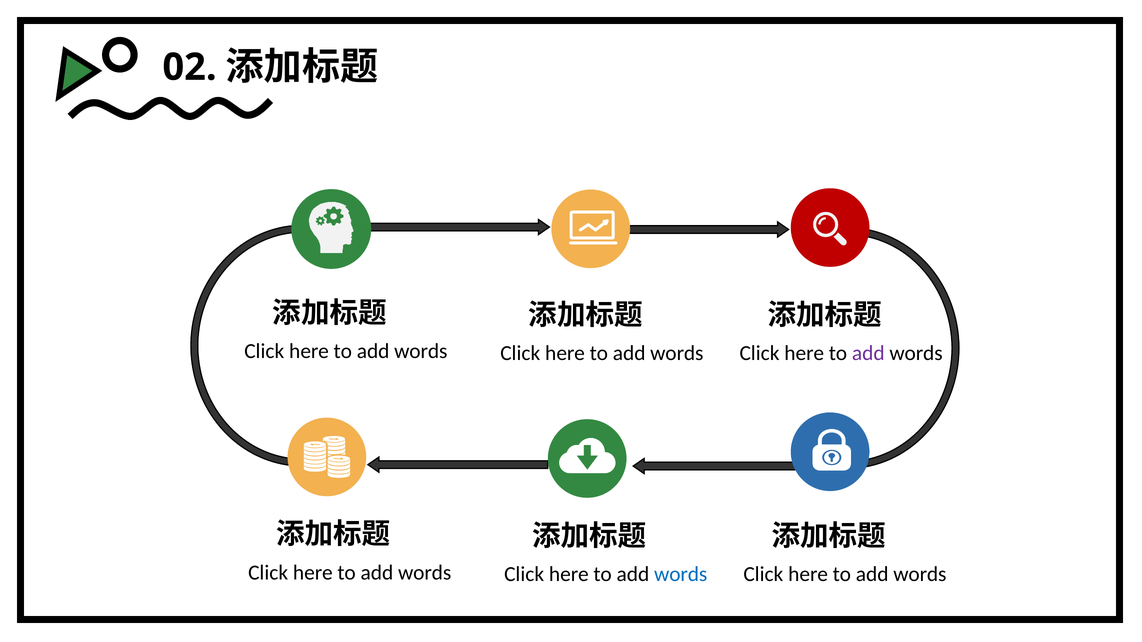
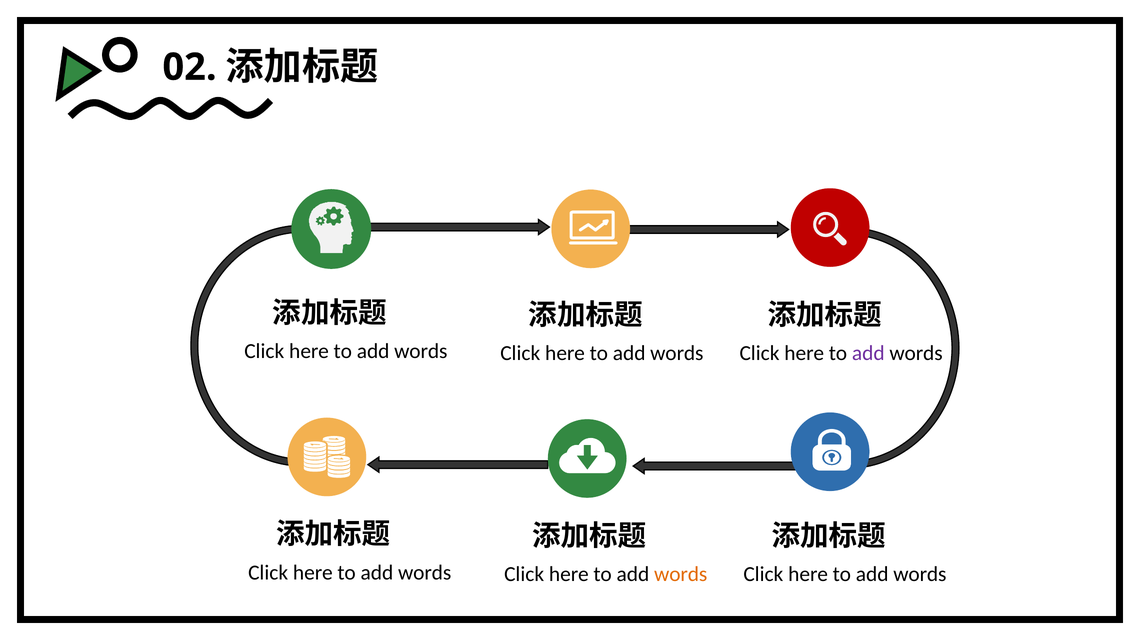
words at (681, 575) colour: blue -> orange
